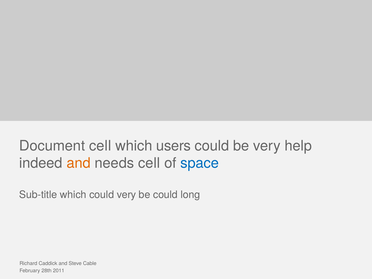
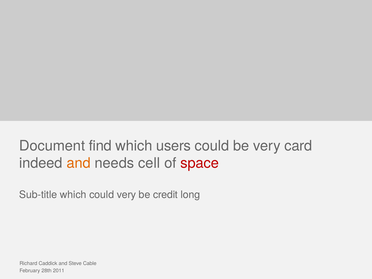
Document cell: cell -> find
help: help -> card
space colour: blue -> red
be could: could -> credit
